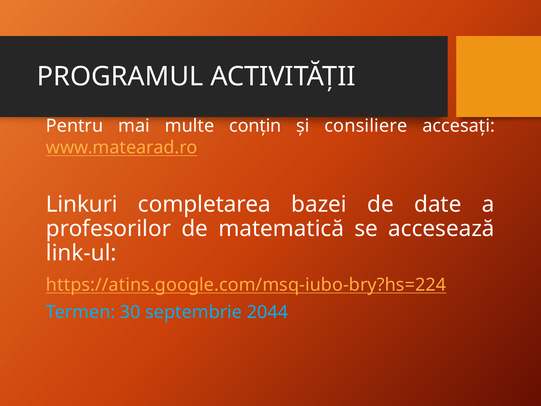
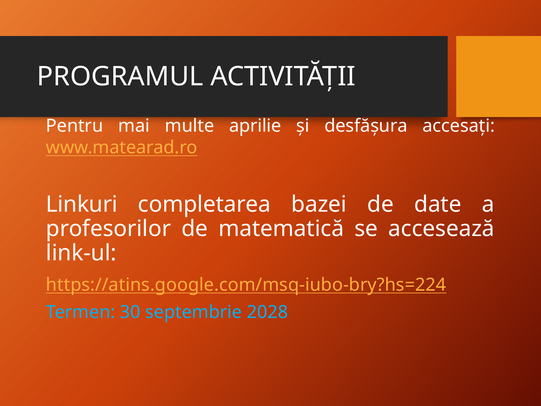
conțin: conțin -> aprilie
consiliere: consiliere -> desfășura
2044: 2044 -> 2028
